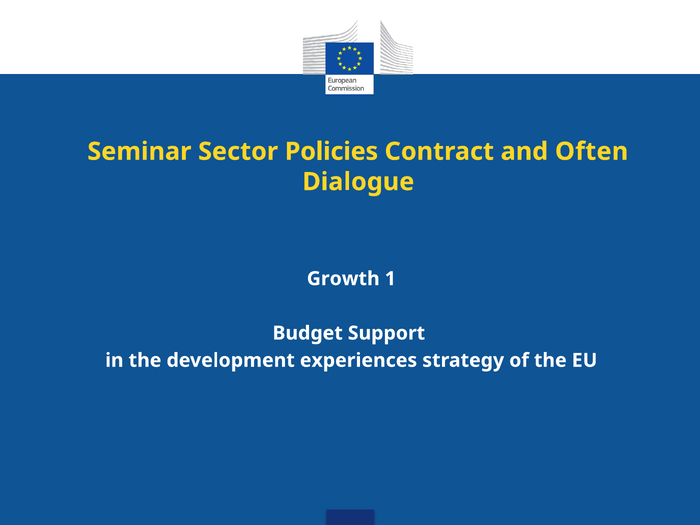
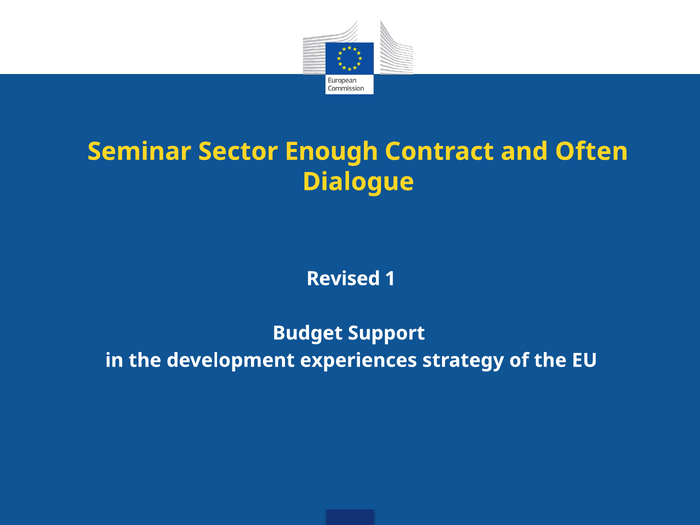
Policies: Policies -> Enough
Growth: Growth -> Revised
